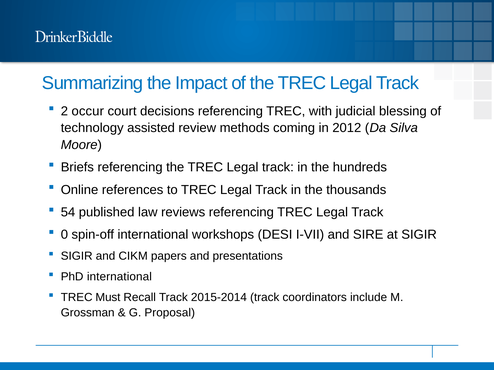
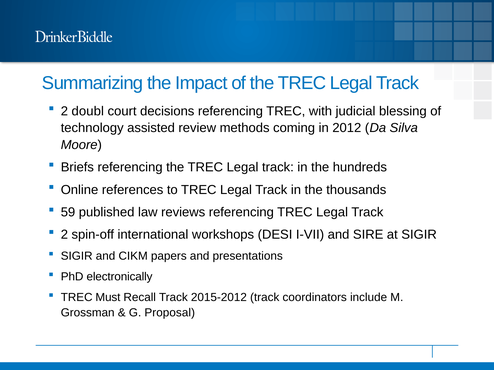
occur: occur -> doubl
54: 54 -> 59
0 at (64, 235): 0 -> 2
PhD international: international -> electronically
2015-2014: 2015-2014 -> 2015-2012
